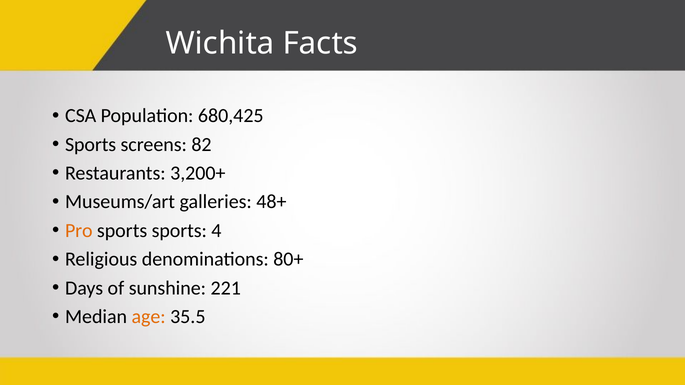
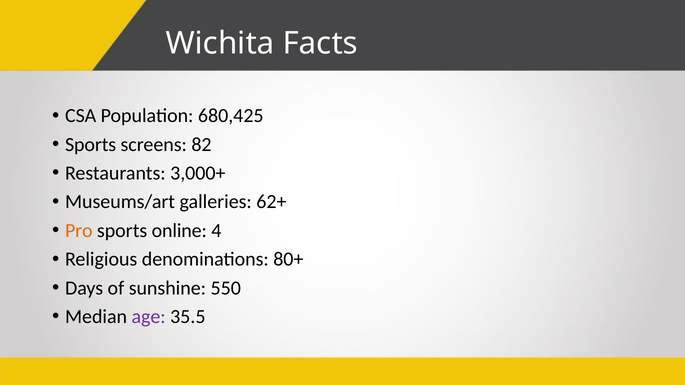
3,200+: 3,200+ -> 3,000+
48+: 48+ -> 62+
sports sports: sports -> online
221: 221 -> 550
age colour: orange -> purple
